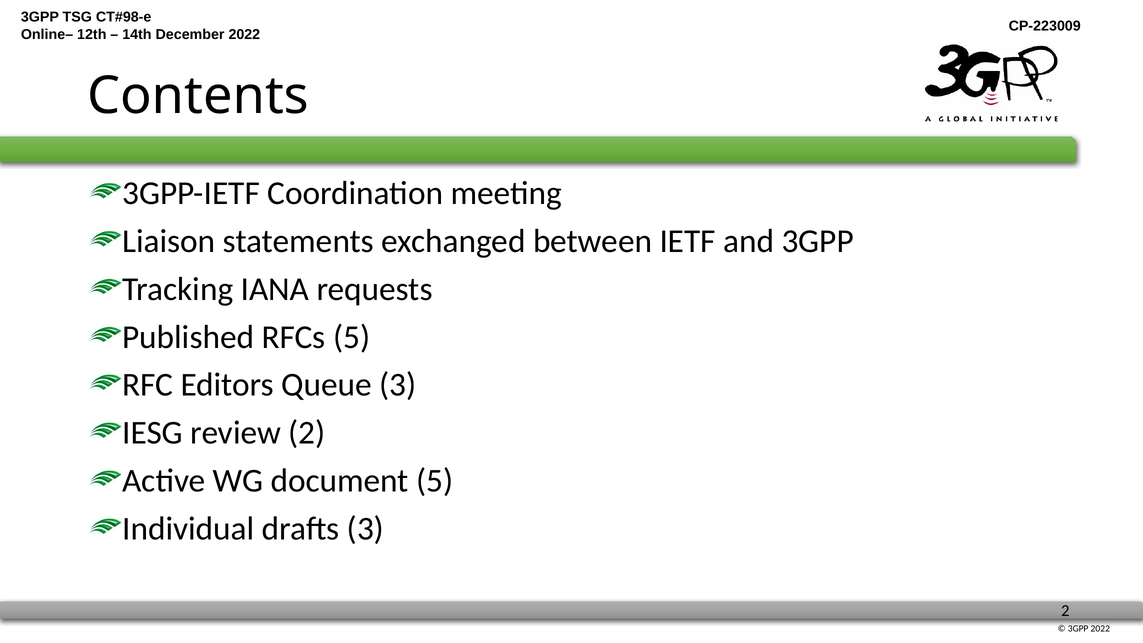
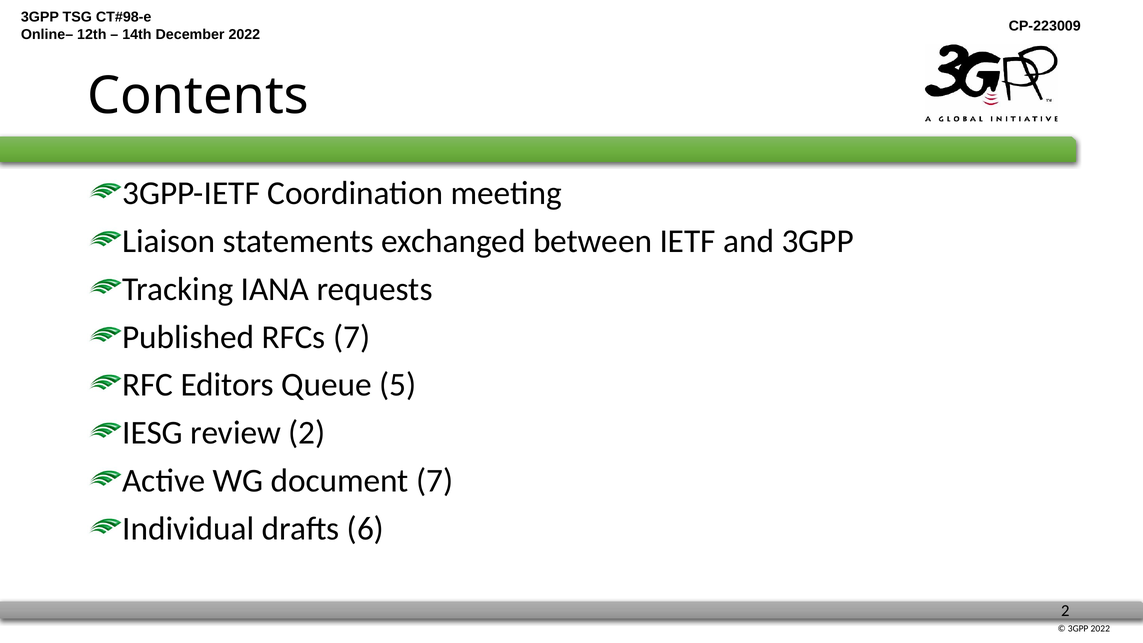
RFCs 5: 5 -> 7
Queue 3: 3 -> 5
document 5: 5 -> 7
drafts 3: 3 -> 6
